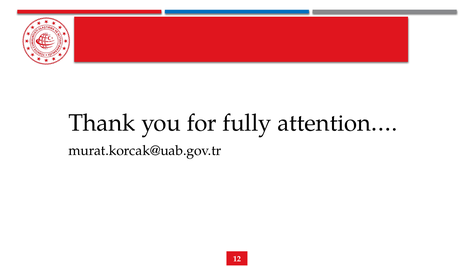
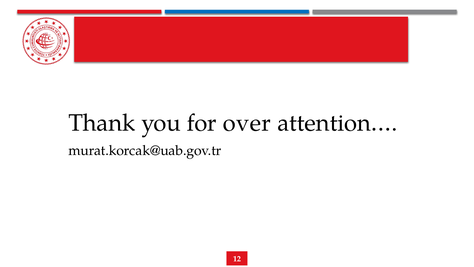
fully: fully -> over
